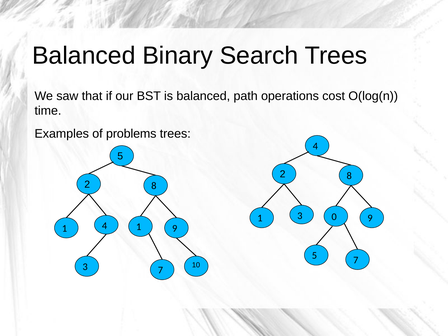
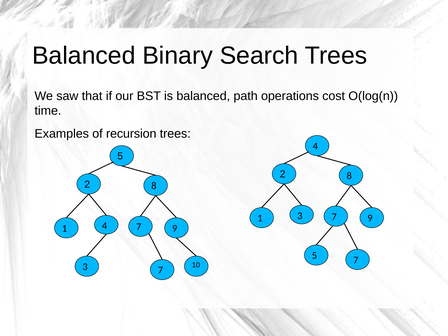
problems: problems -> recursion
3 0: 0 -> 7
4 1: 1 -> 7
